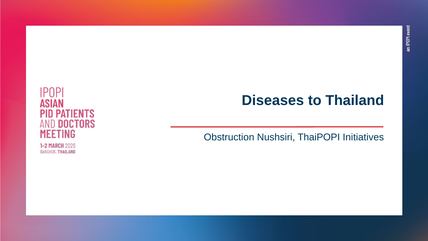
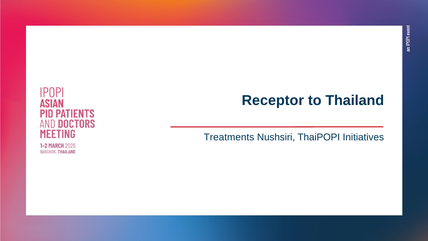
Diseases: Diseases -> Receptor
Obstruction: Obstruction -> Treatments
